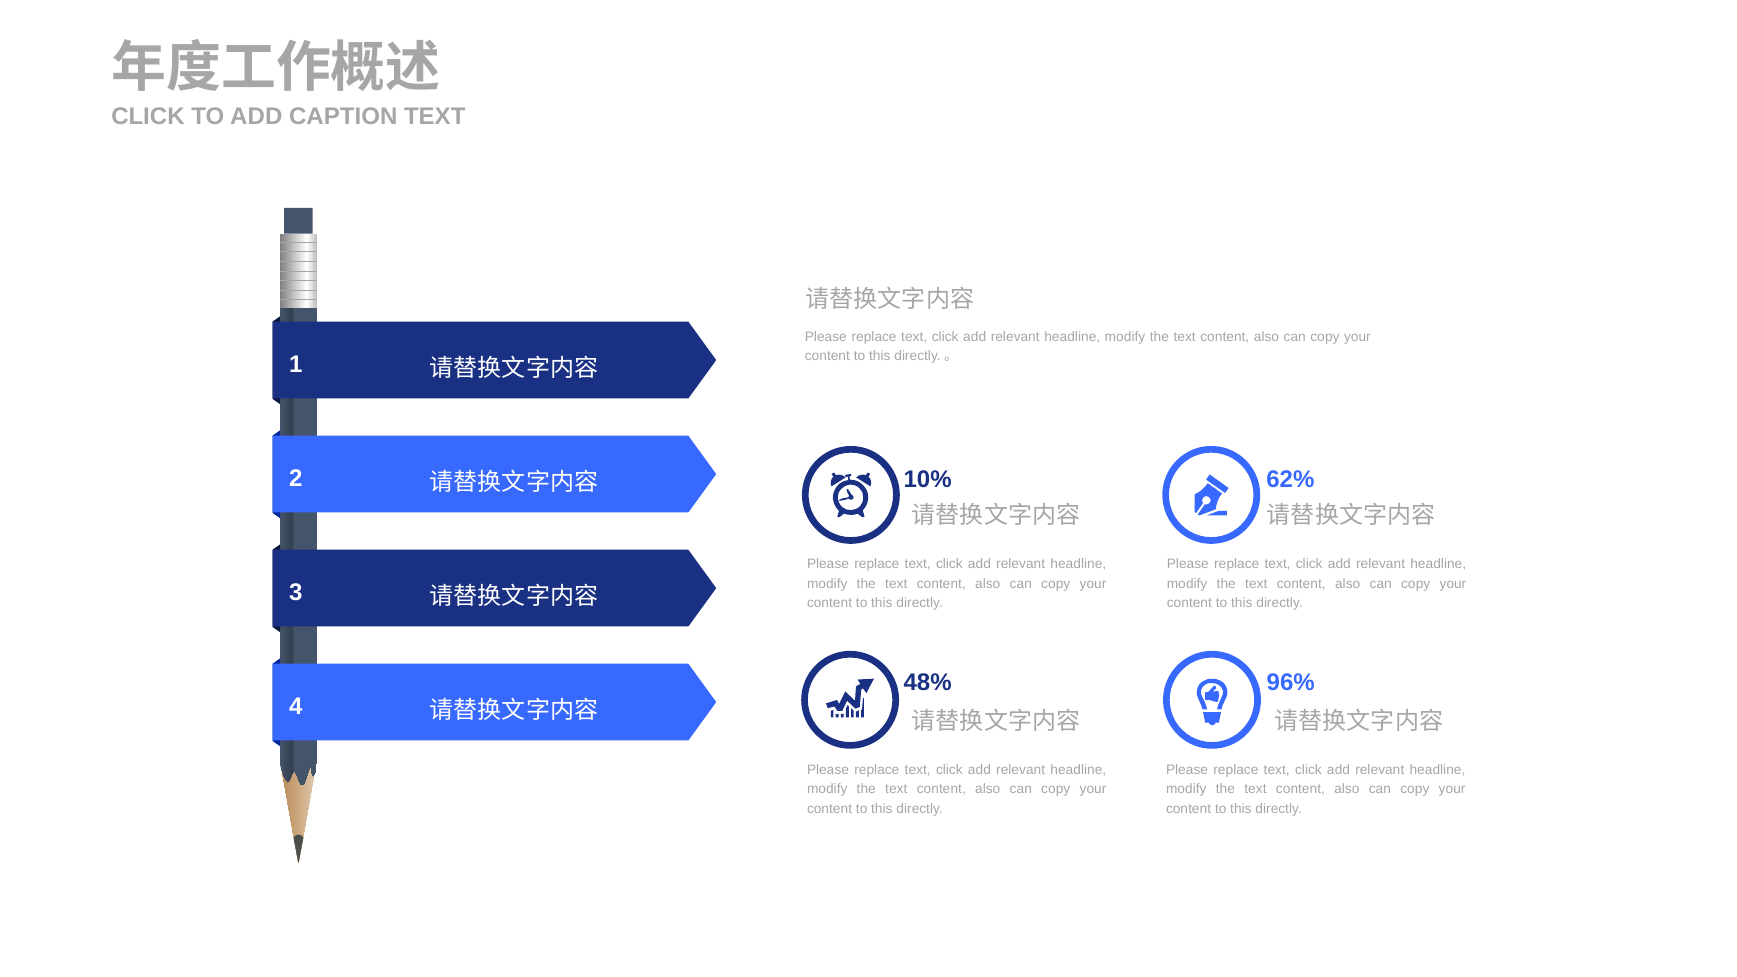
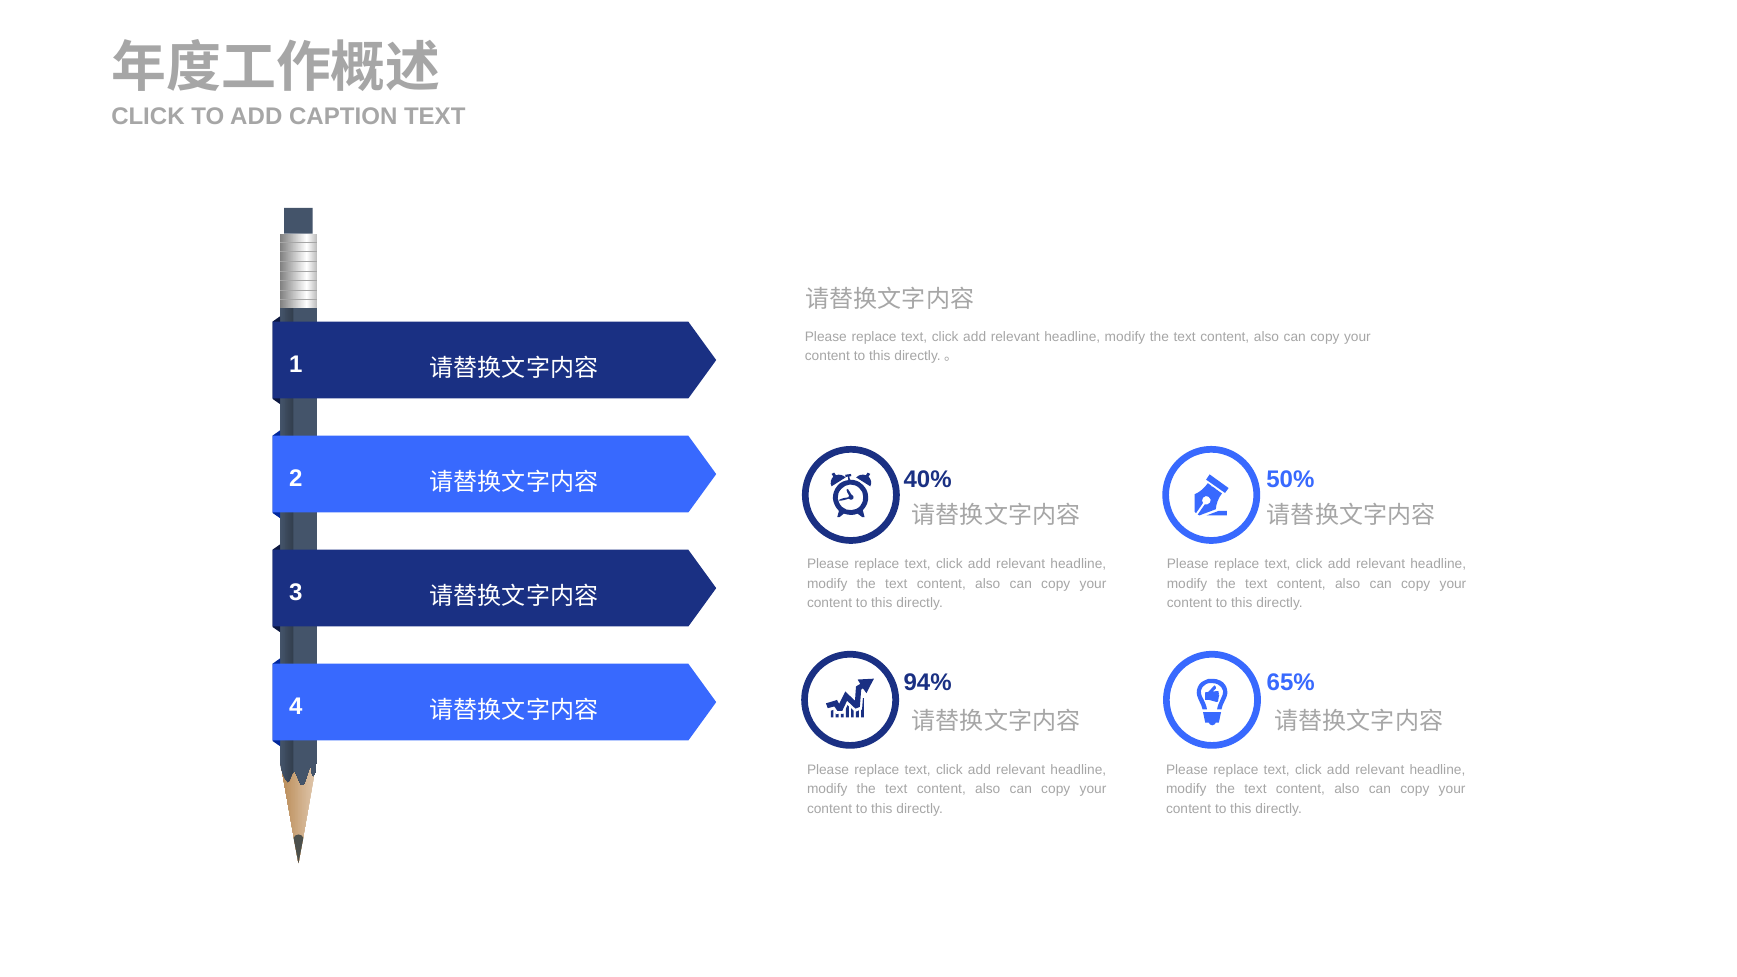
10%: 10% -> 40%
62%: 62% -> 50%
48%: 48% -> 94%
96%: 96% -> 65%
